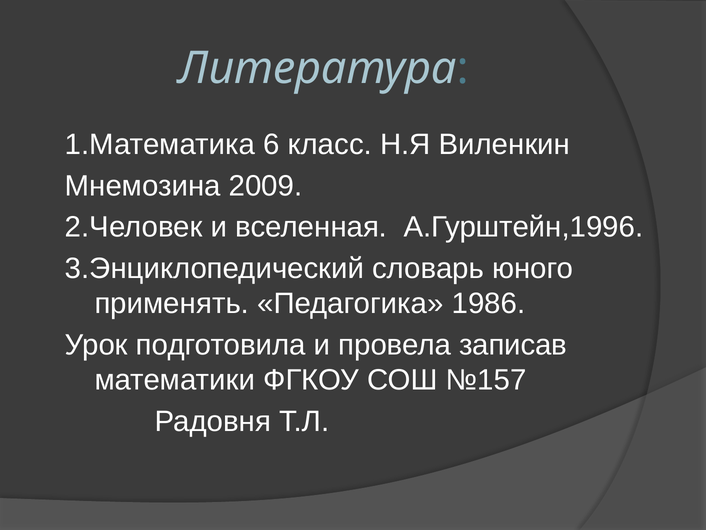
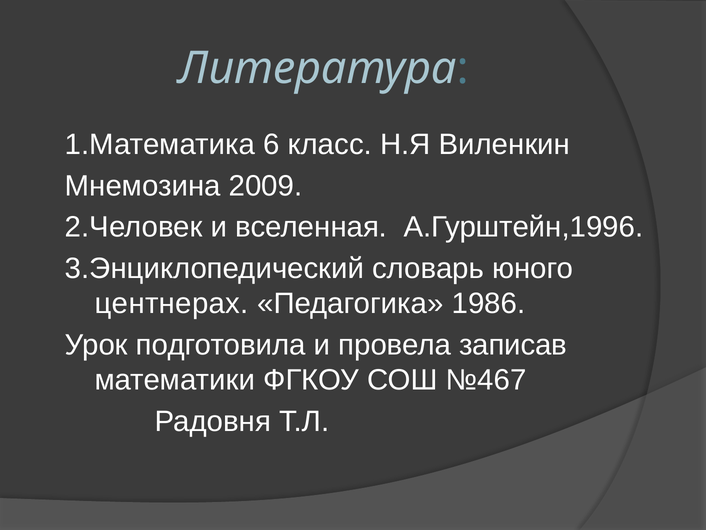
применять: применять -> центнерах
№157: №157 -> №467
